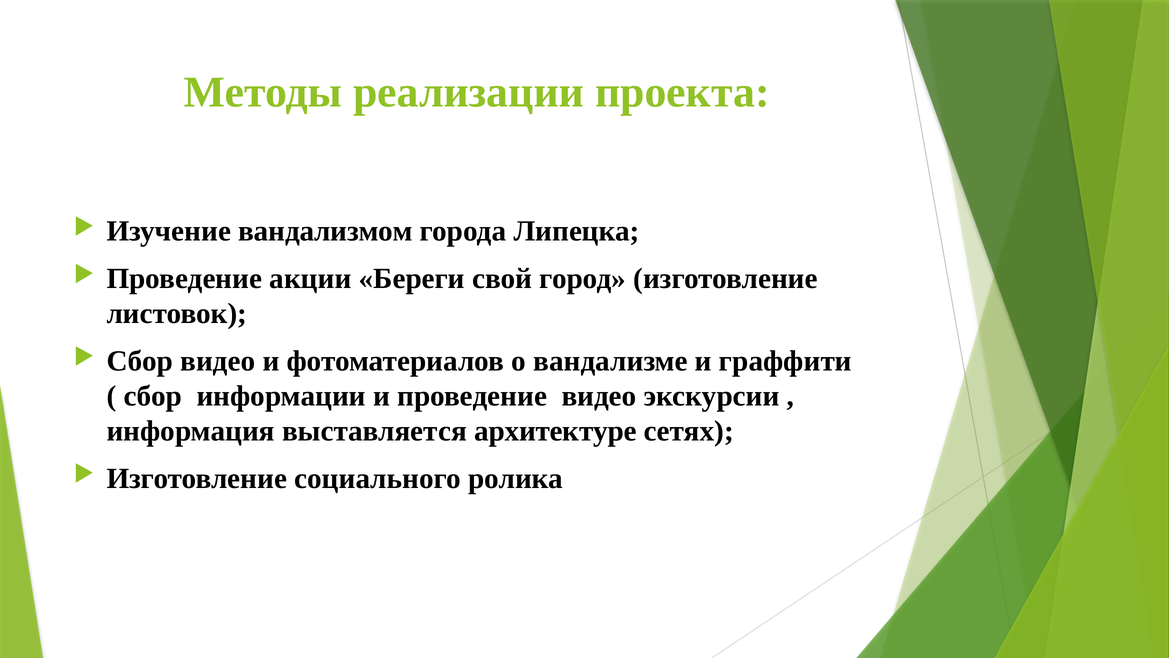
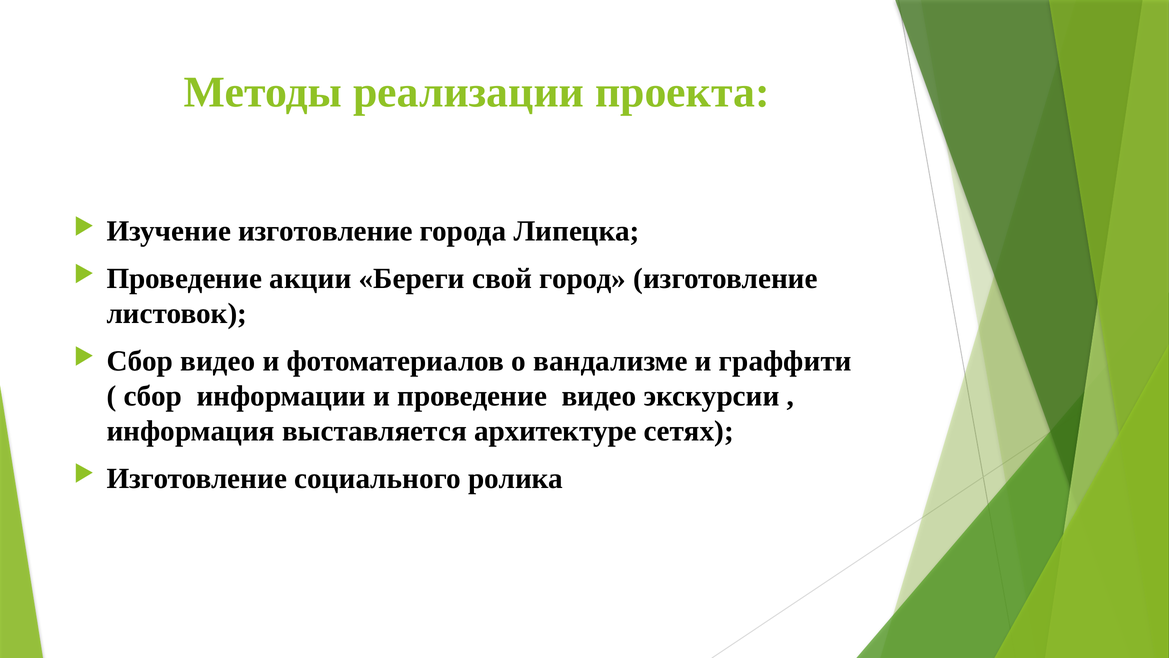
Изучение вандализмом: вандализмом -> изготовление
